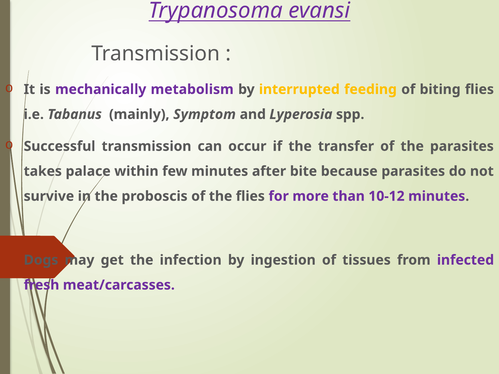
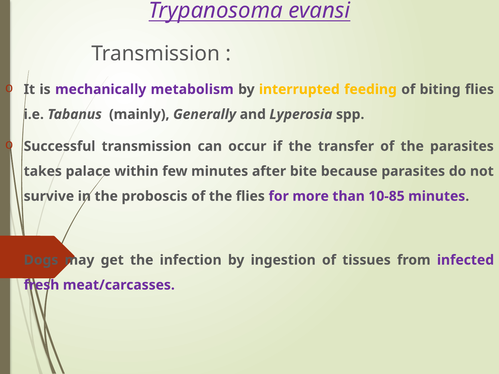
Symptom: Symptom -> Generally
10-12: 10-12 -> 10-85
